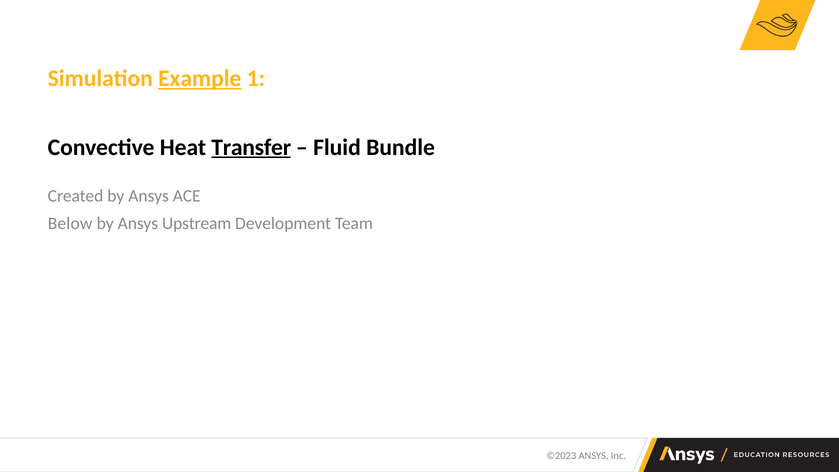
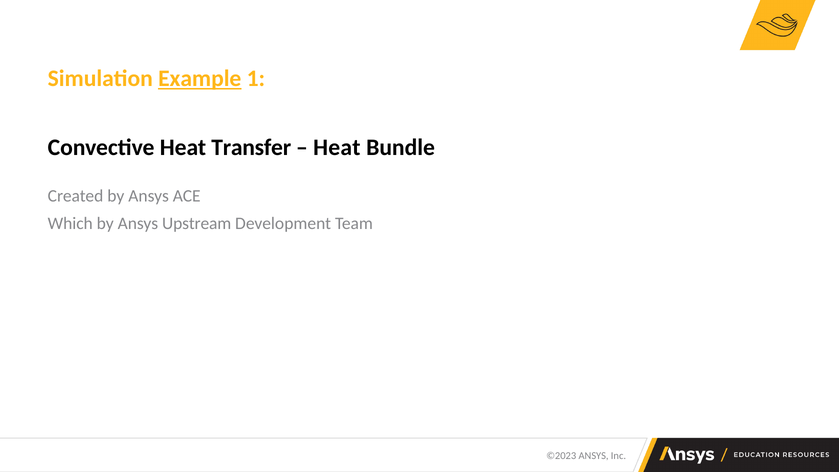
Transfer underline: present -> none
Fluid at (337, 147): Fluid -> Heat
Below: Below -> Which
